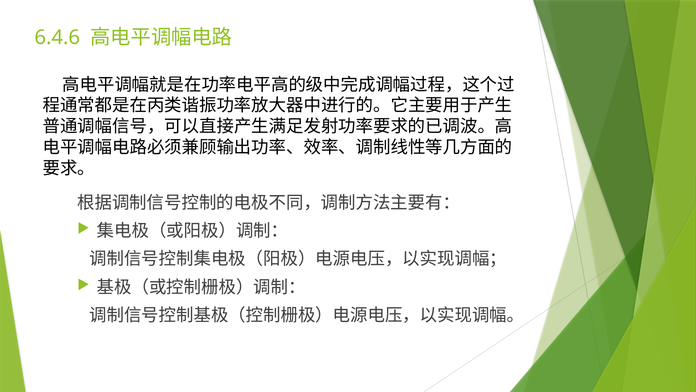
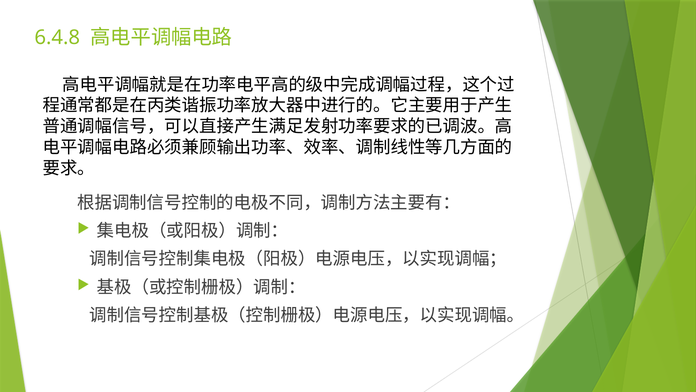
6.4.6: 6.4.6 -> 6.4.8
